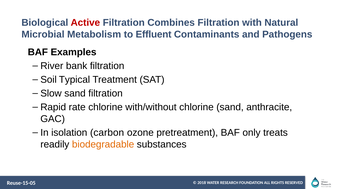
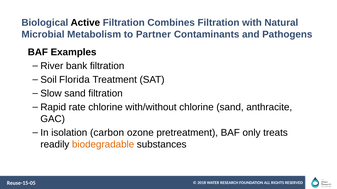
Active colour: red -> black
Effluent: Effluent -> Partner
Typical: Typical -> Florida
